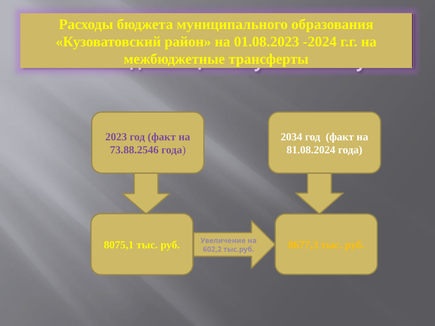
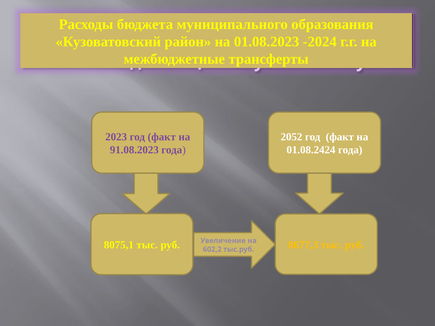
2034: 2034 -> 2052
73.88.2546: 73.88.2546 -> 91.08.2023
81.08.2024: 81.08.2024 -> 01.08.2424
